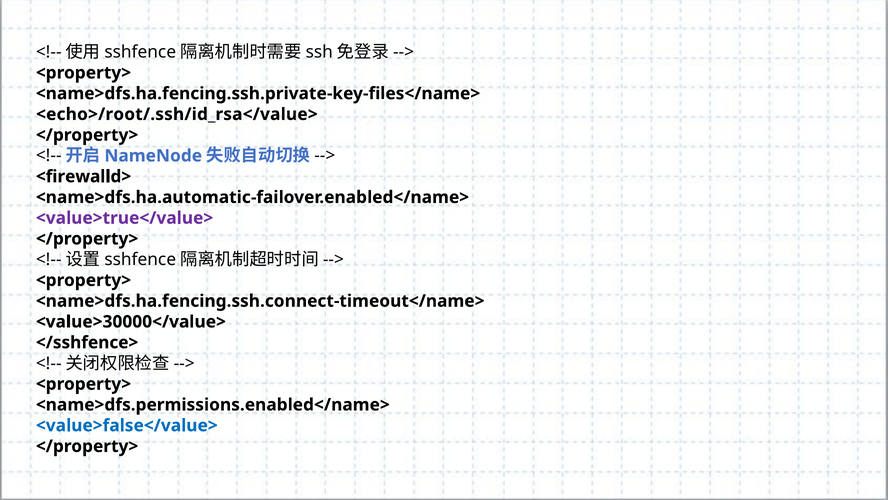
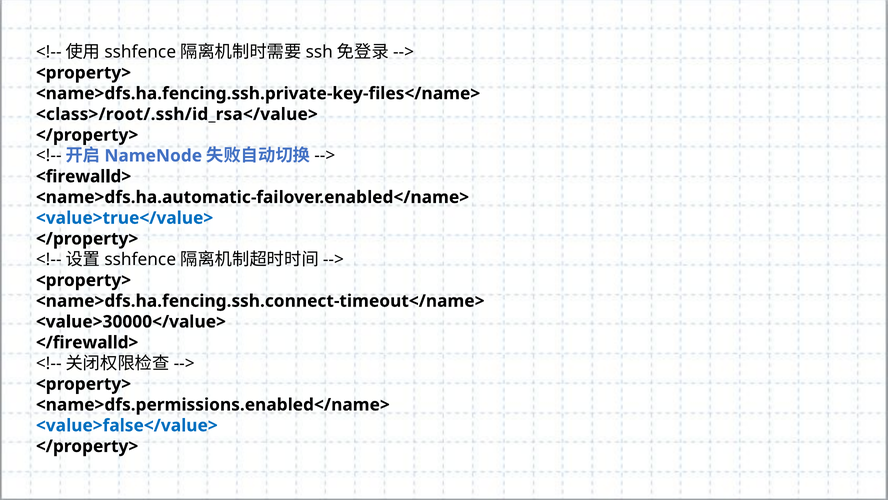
<echo>/root/.ssh/id_rsa</value>: <echo>/root/.ssh/id_rsa</value> -> <class>/root/.ssh/id_rsa</value>
<value>true</value> colour: purple -> blue
</sshfence>: </sshfence> -> </firewalld>
